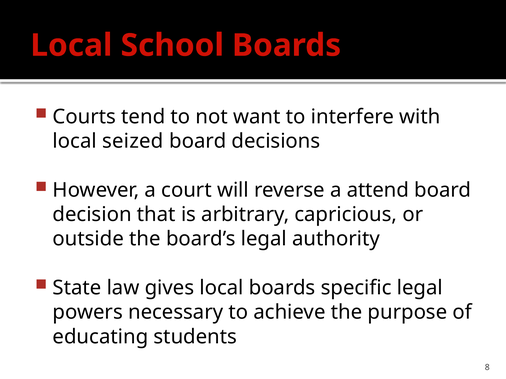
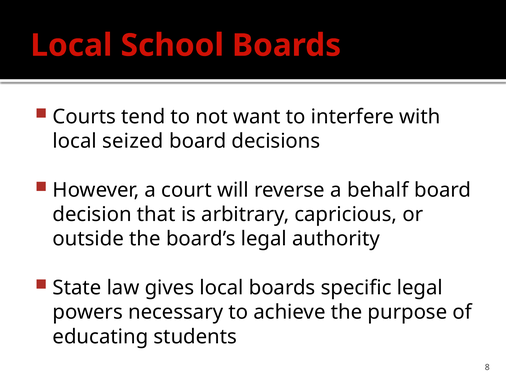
attend: attend -> behalf
